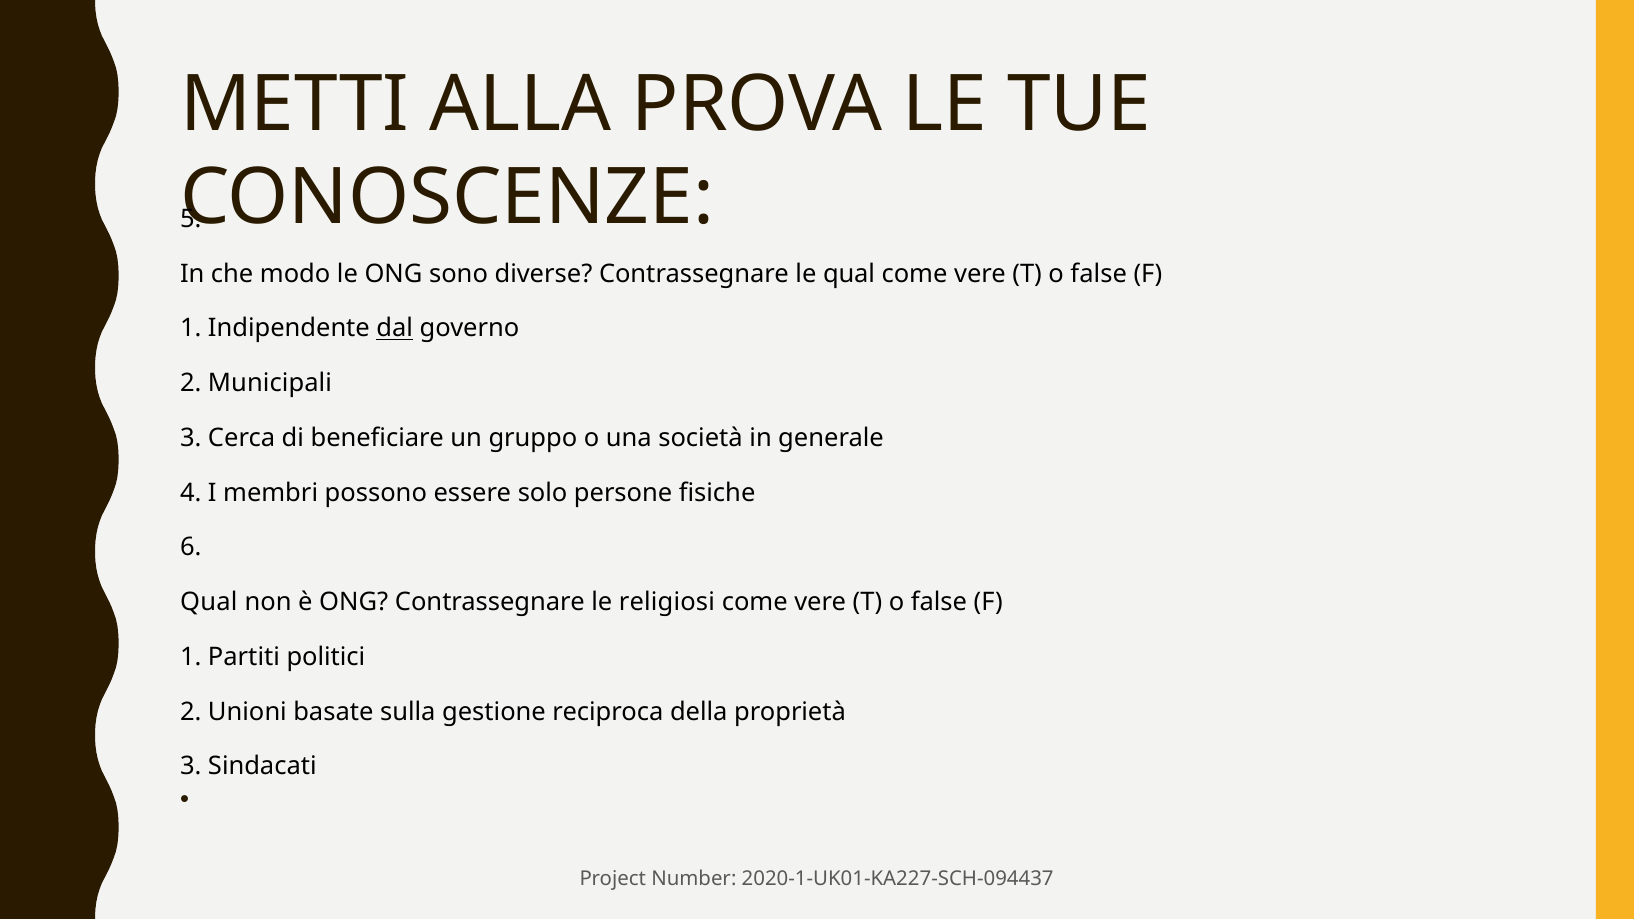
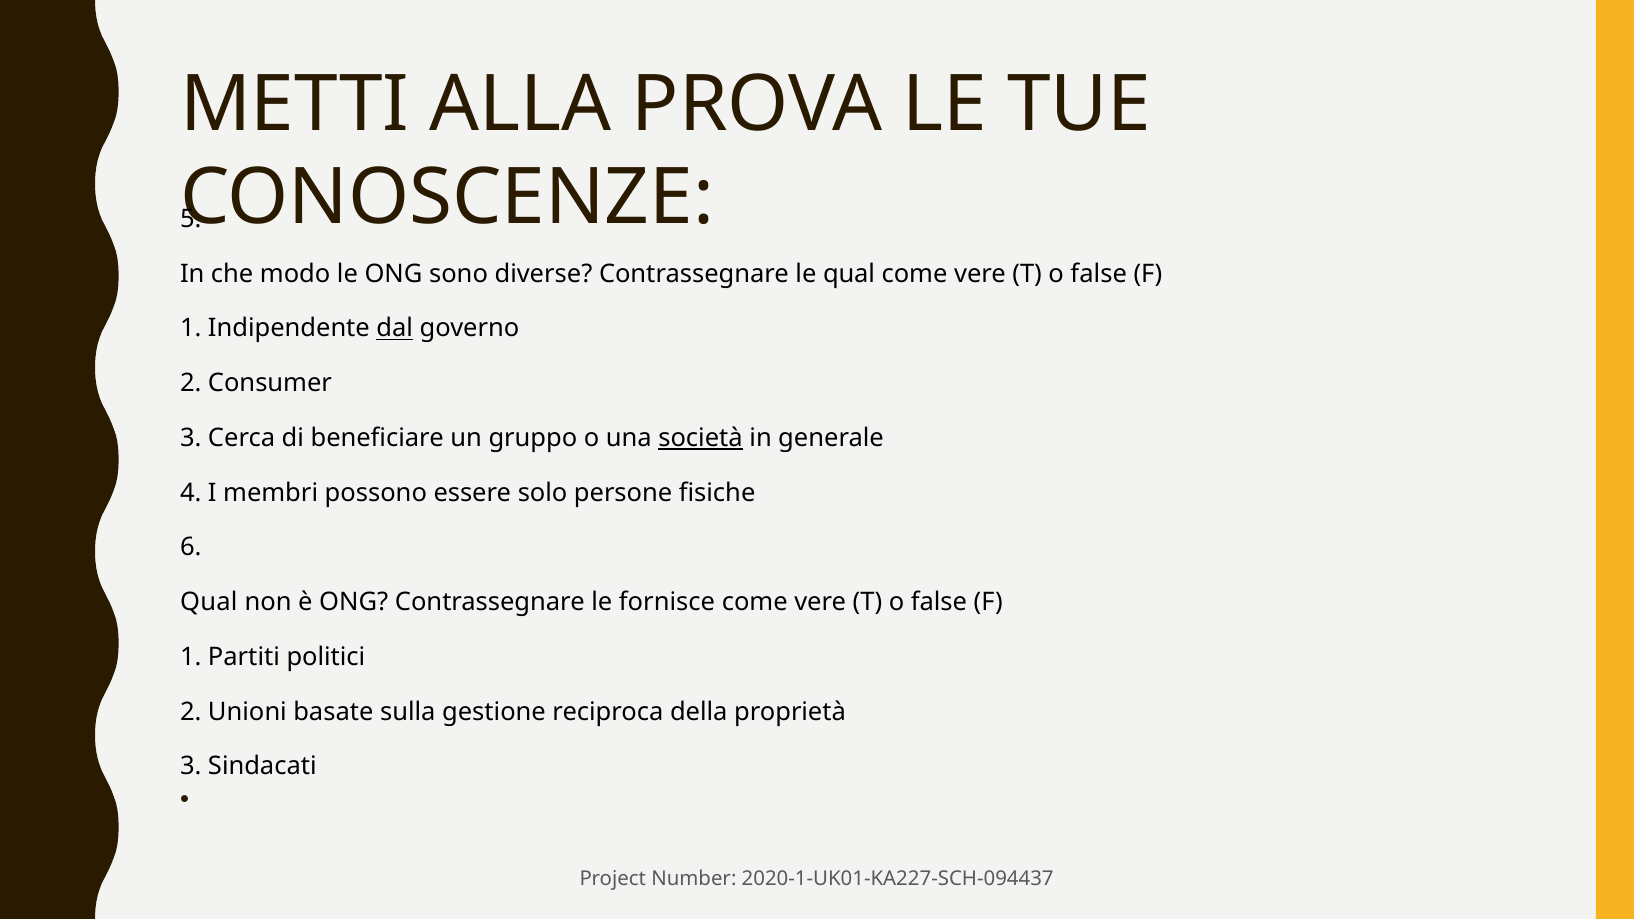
Municipali: Municipali -> Consumer
società underline: none -> present
religiosi: religiosi -> fornisce
